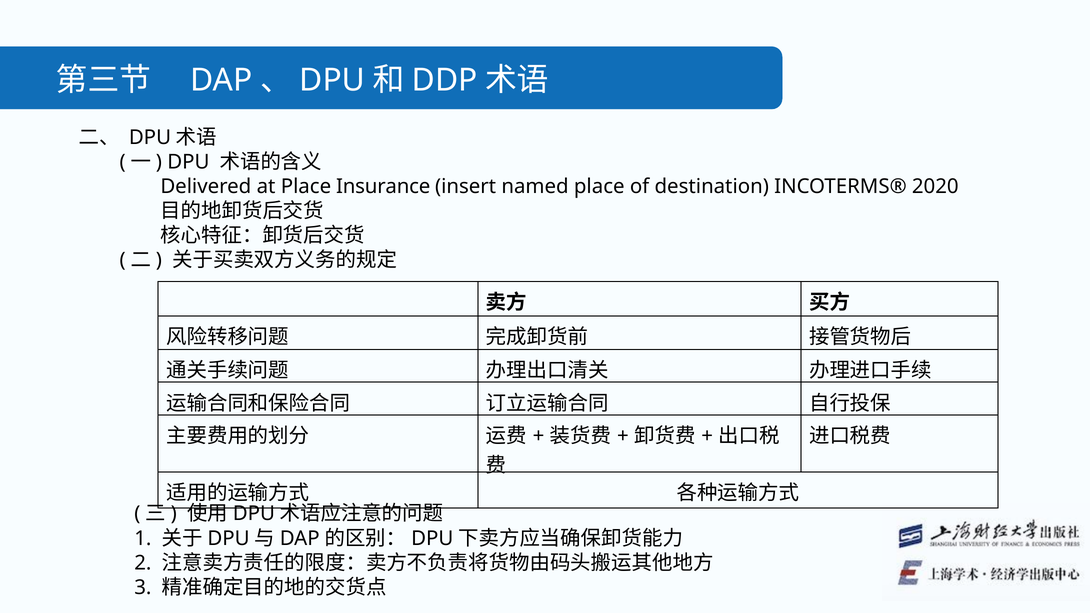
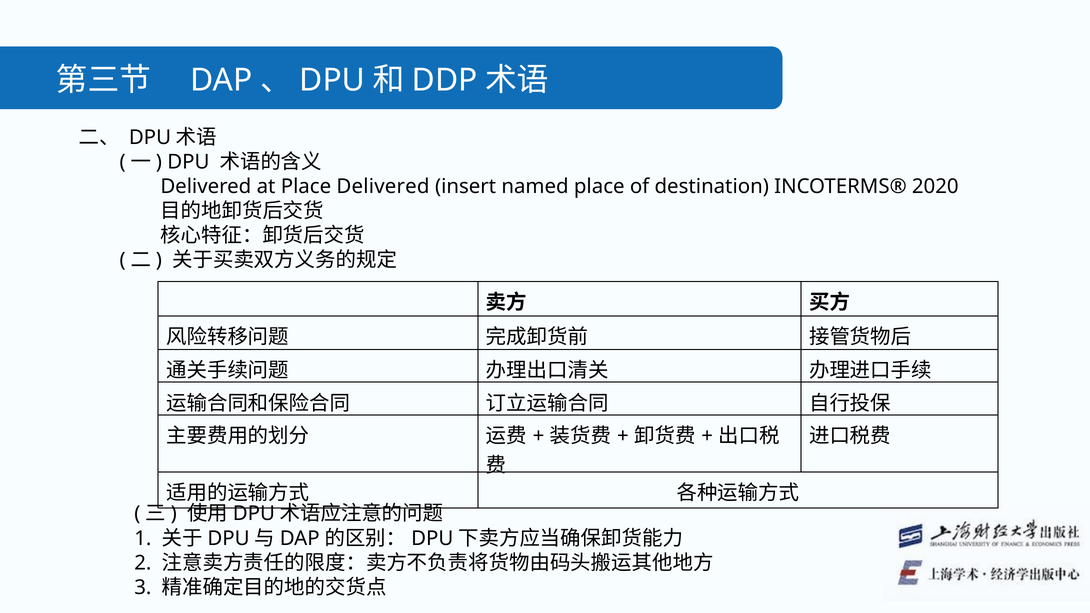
Place Insurance: Insurance -> Delivered
